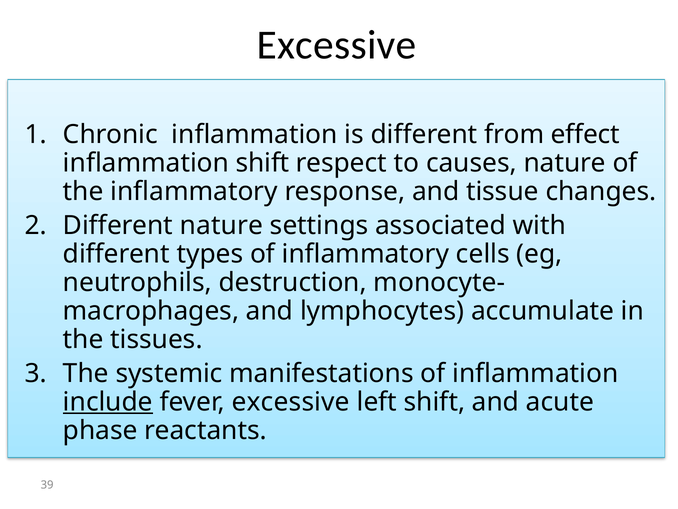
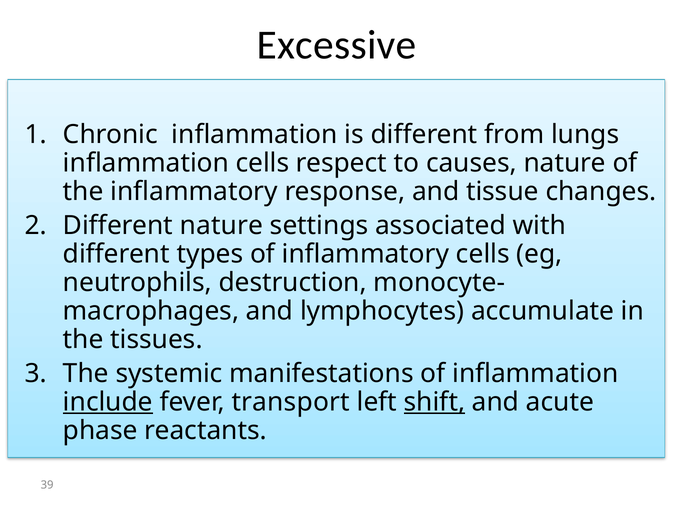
effect: effect -> lungs
inflammation shift: shift -> cells
fever excessive: excessive -> transport
shift at (434, 402) underline: none -> present
